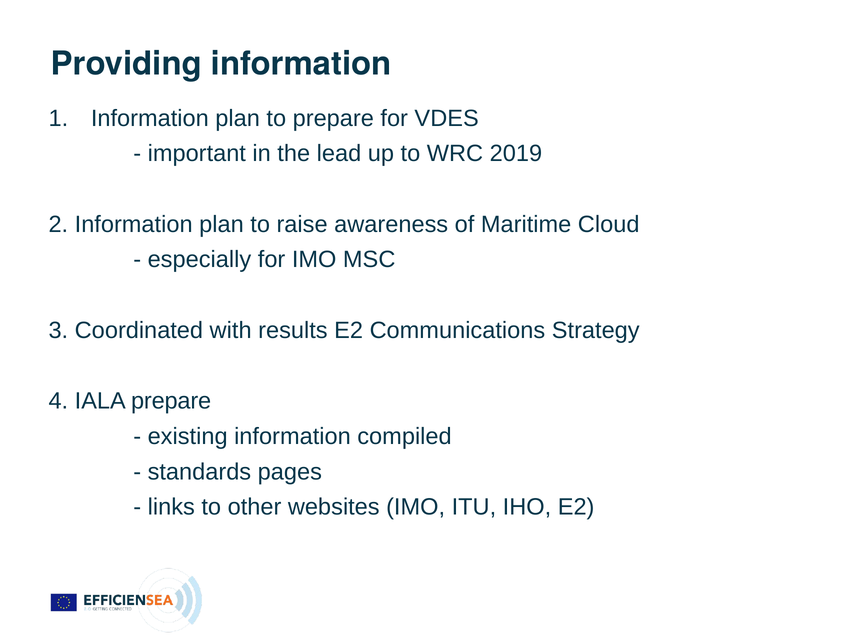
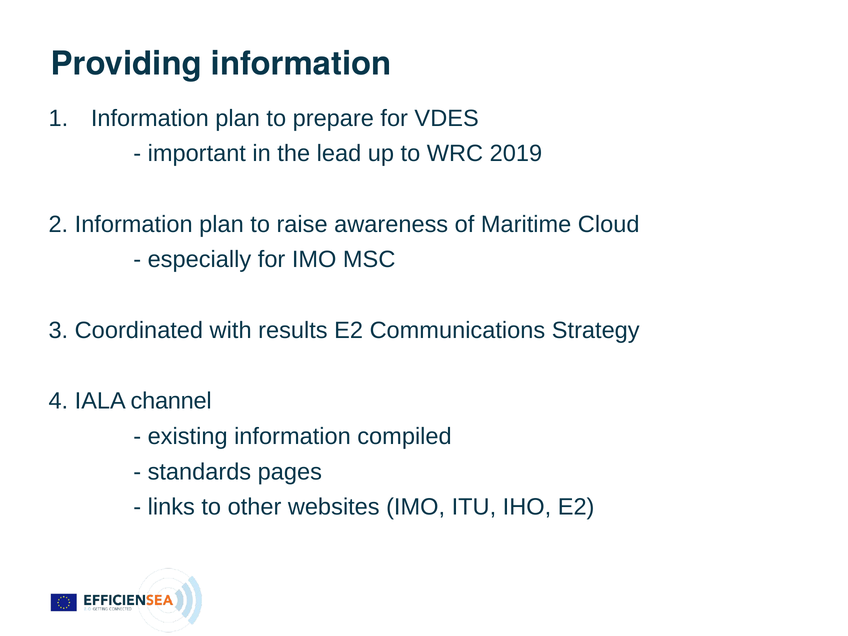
IALA prepare: prepare -> channel
